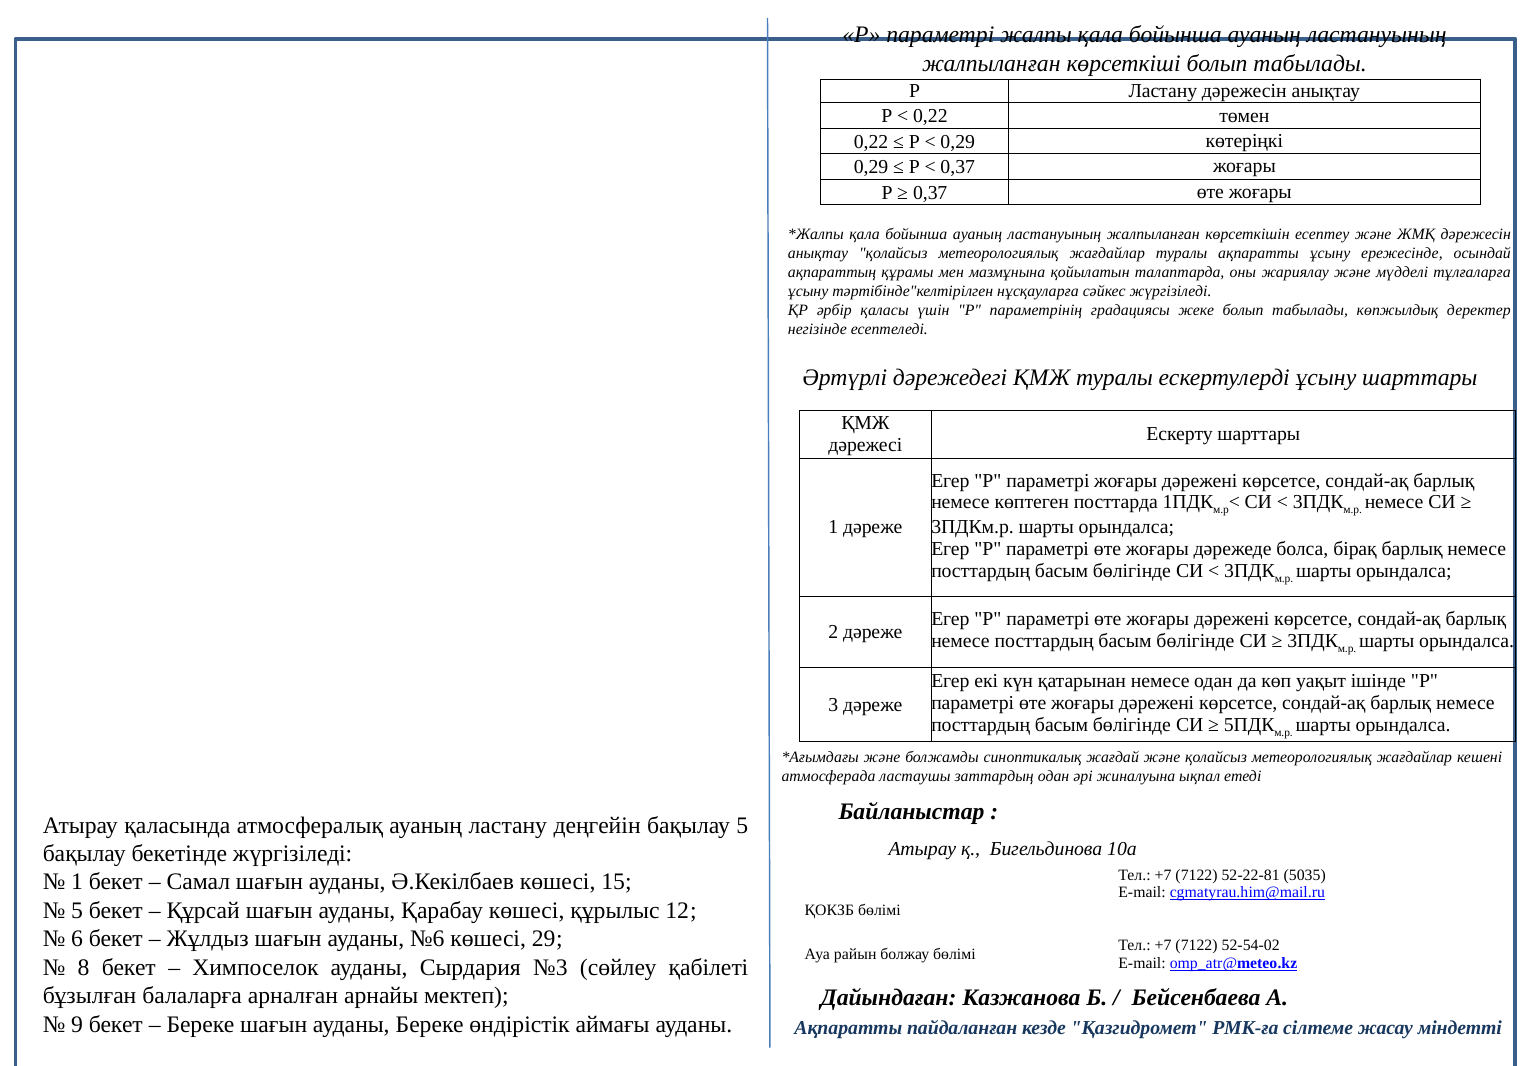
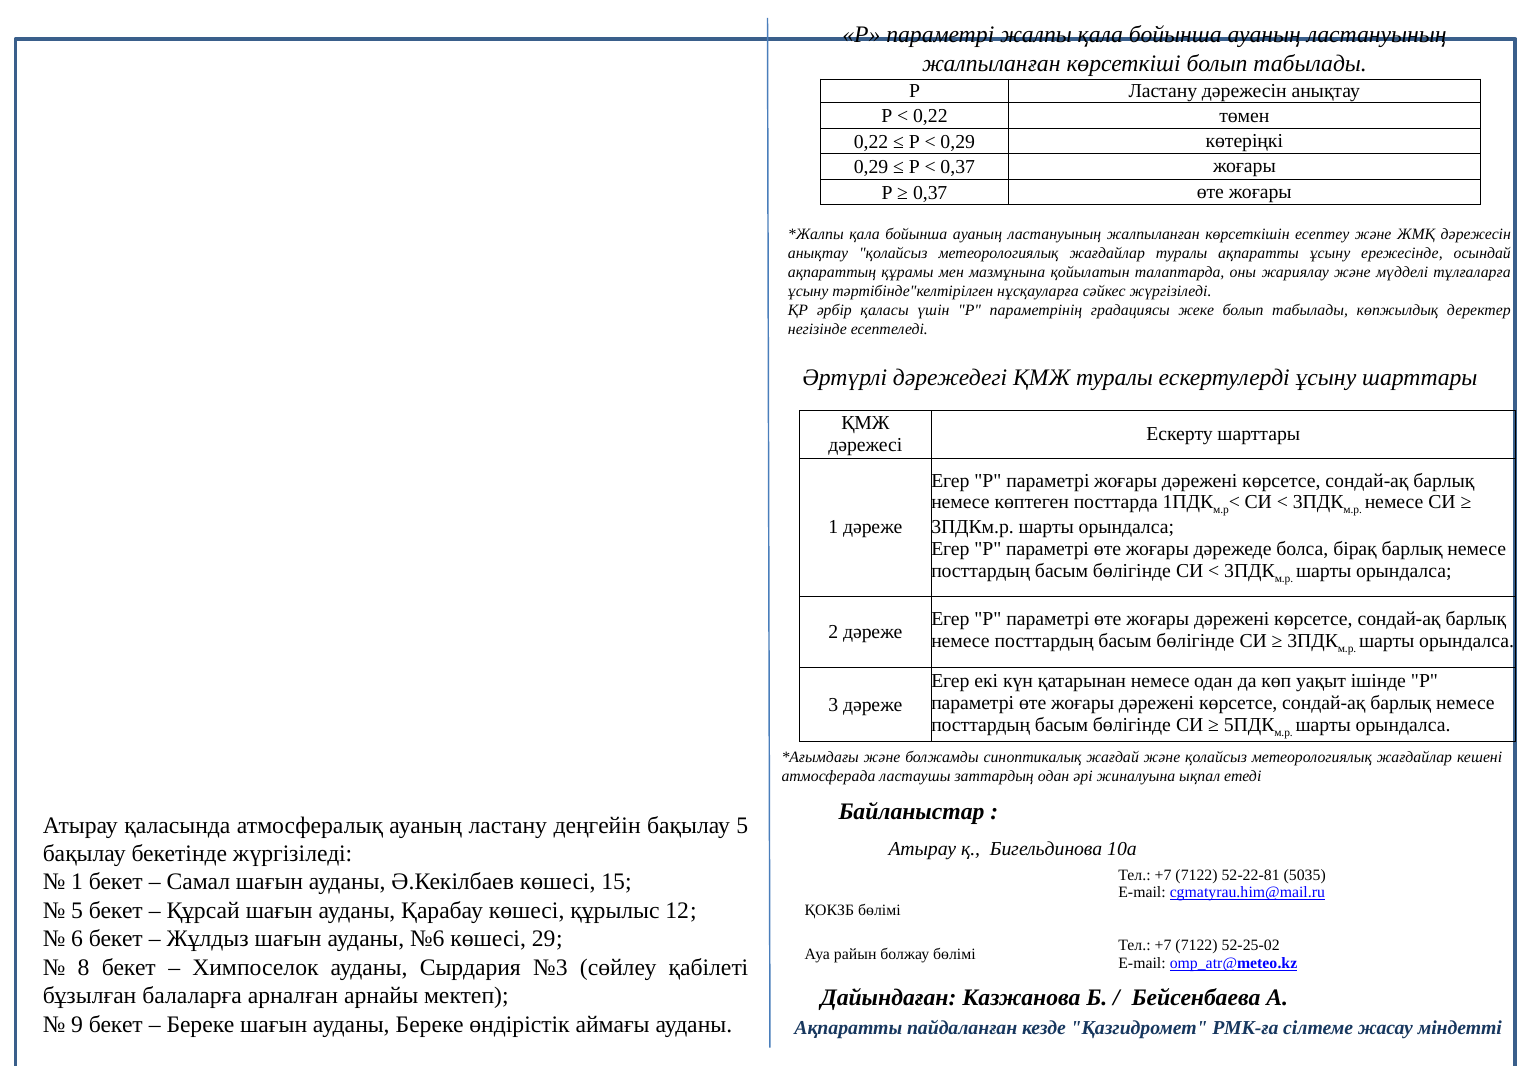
52-54-02: 52-54-02 -> 52-25-02
